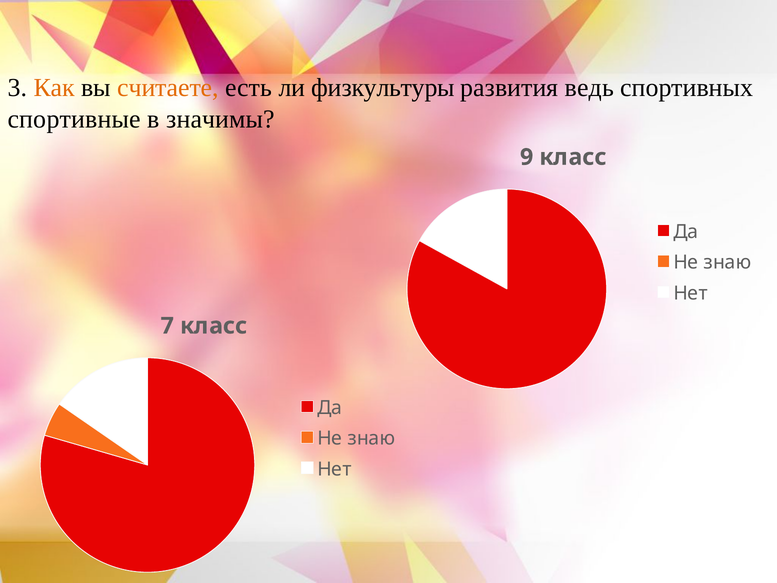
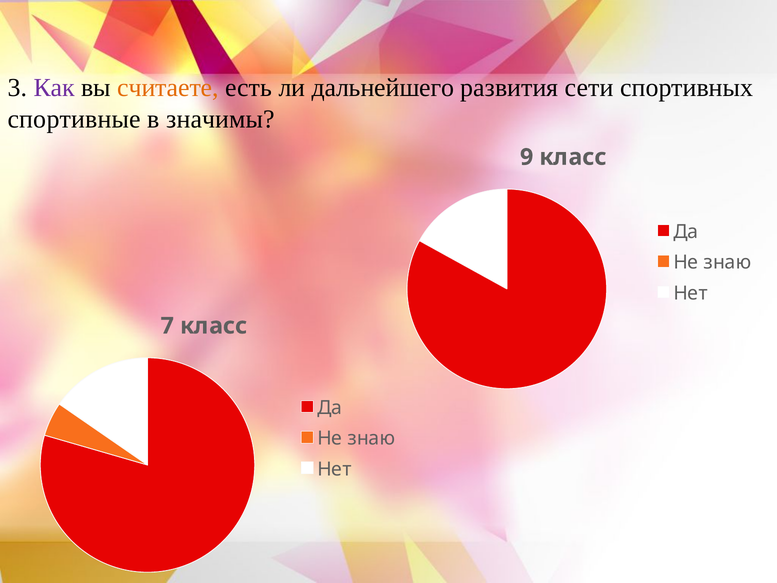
Как colour: orange -> purple
физкультуры: физкультуры -> дальнейшего
ведь: ведь -> сети
